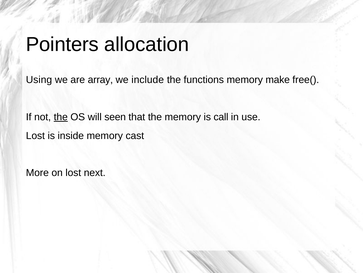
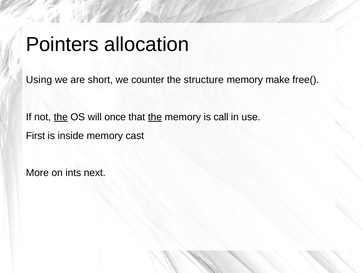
array: array -> short
include: include -> counter
functions: functions -> structure
seen: seen -> once
the at (155, 117) underline: none -> present
Lost at (35, 135): Lost -> First
on lost: lost -> ints
